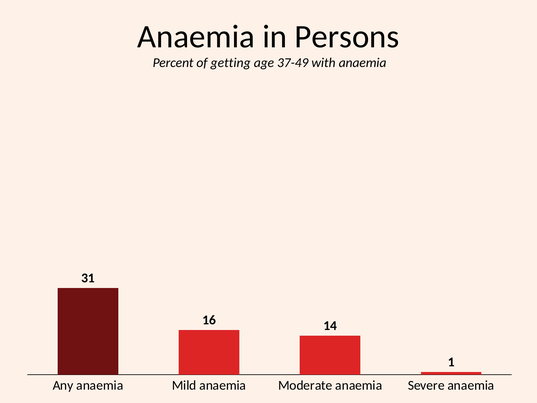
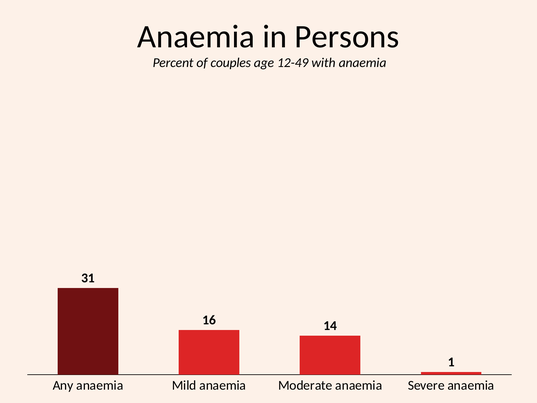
getting: getting -> couples
37-49: 37-49 -> 12-49
